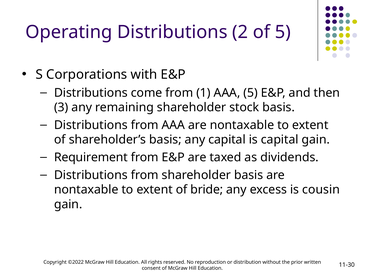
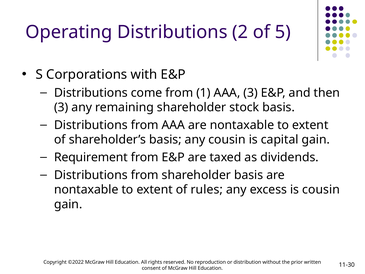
AAA 5: 5 -> 3
any capital: capital -> cousin
bride: bride -> rules
